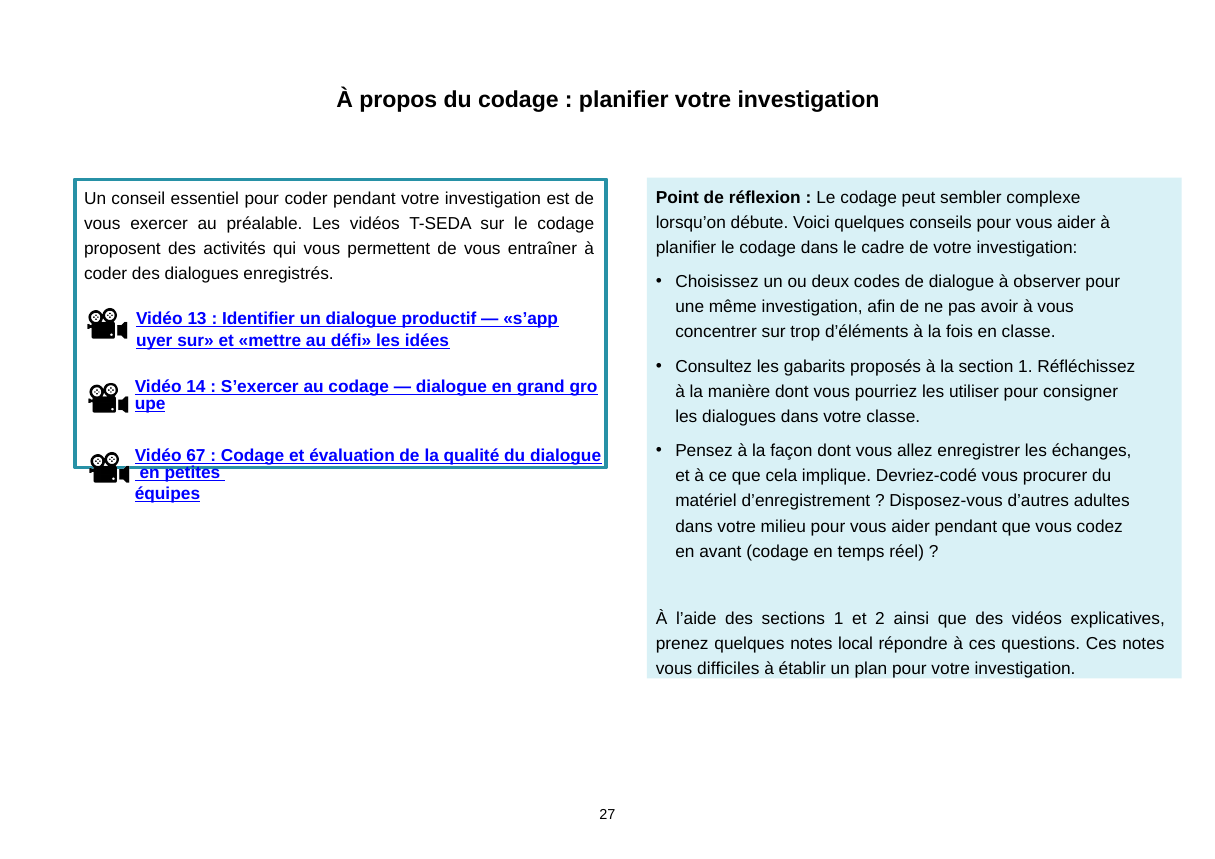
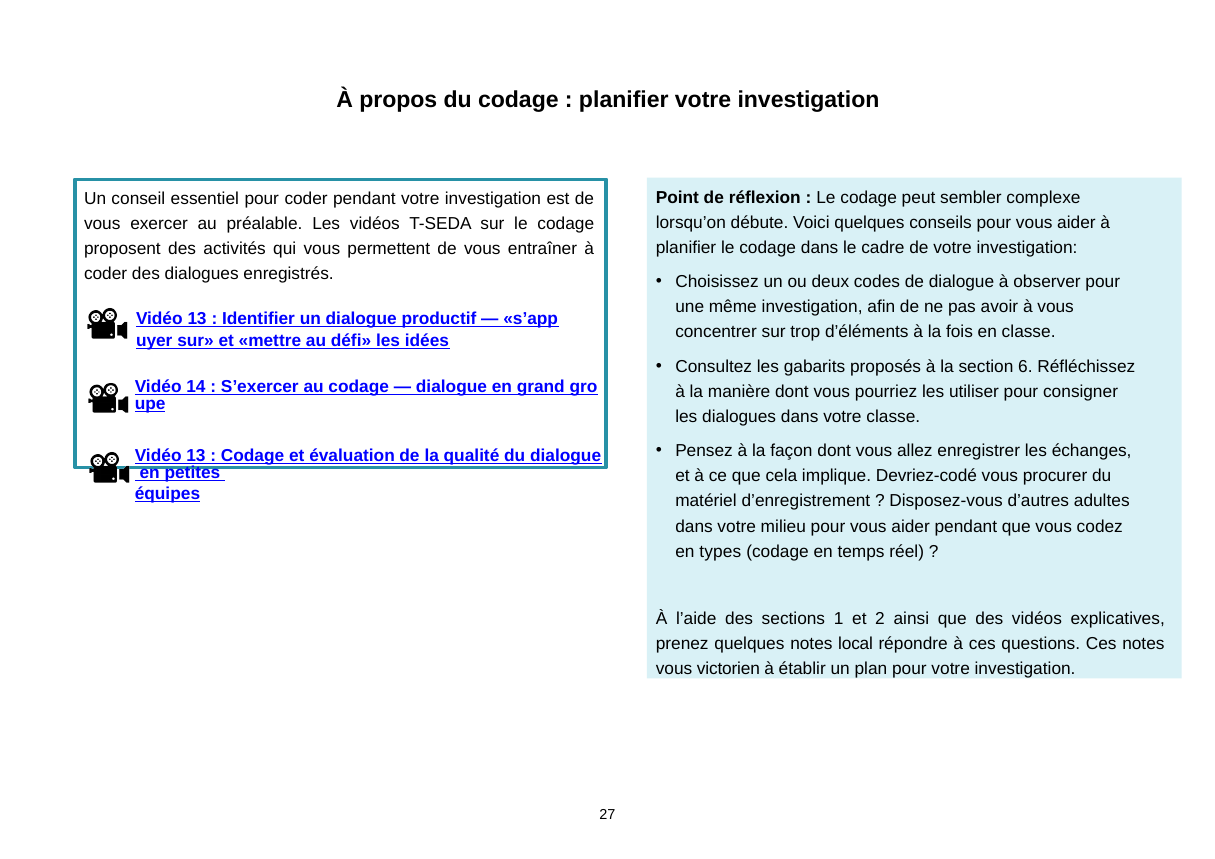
section 1: 1 -> 6
67 at (196, 456): 67 -> 13
avant: avant -> types
difficiles: difficiles -> victorien
